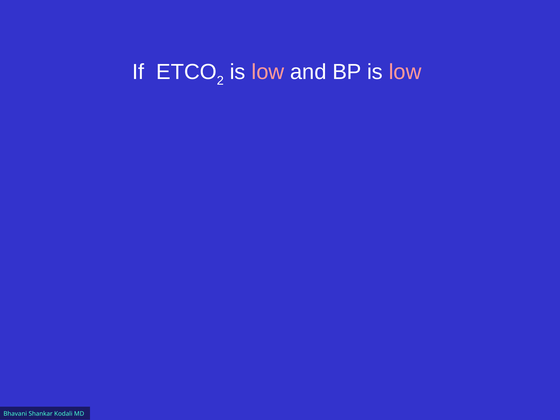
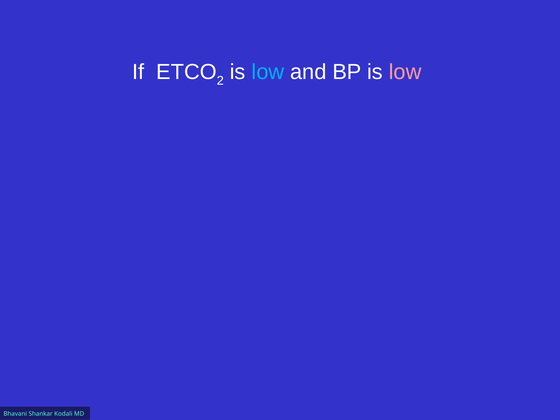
low at (268, 72) colour: pink -> light blue
